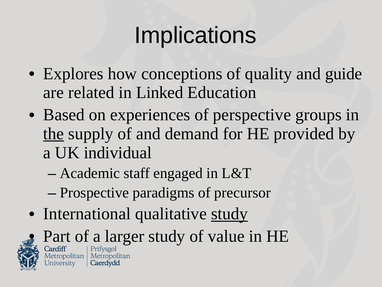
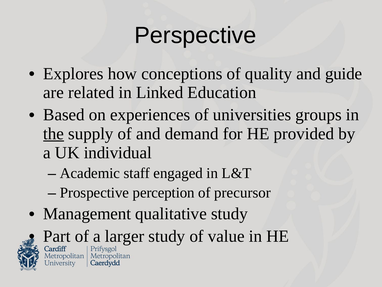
Implications: Implications -> Perspective
perspective: perspective -> universities
paradigms: paradigms -> perception
International: International -> Management
study at (229, 213) underline: present -> none
